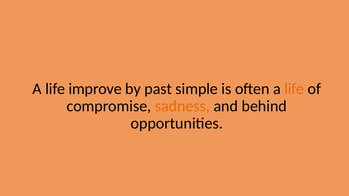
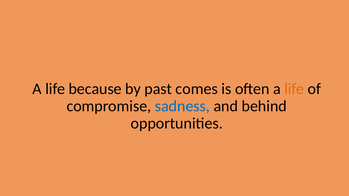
improve: improve -> because
simple: simple -> comes
sadness colour: orange -> blue
